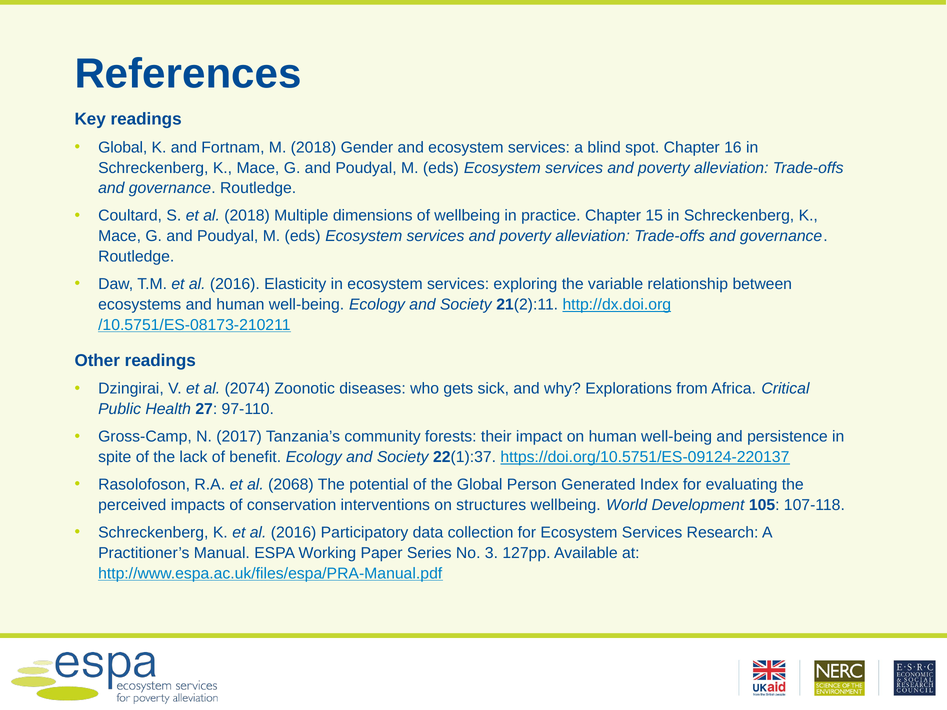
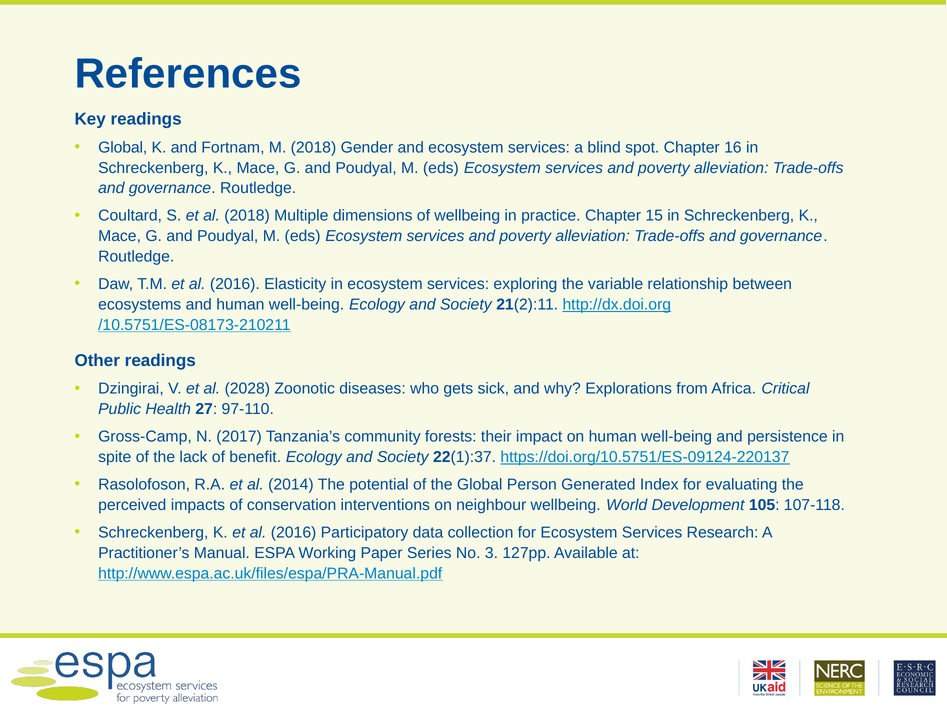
2074: 2074 -> 2028
2068: 2068 -> 2014
structures: structures -> neighbour
